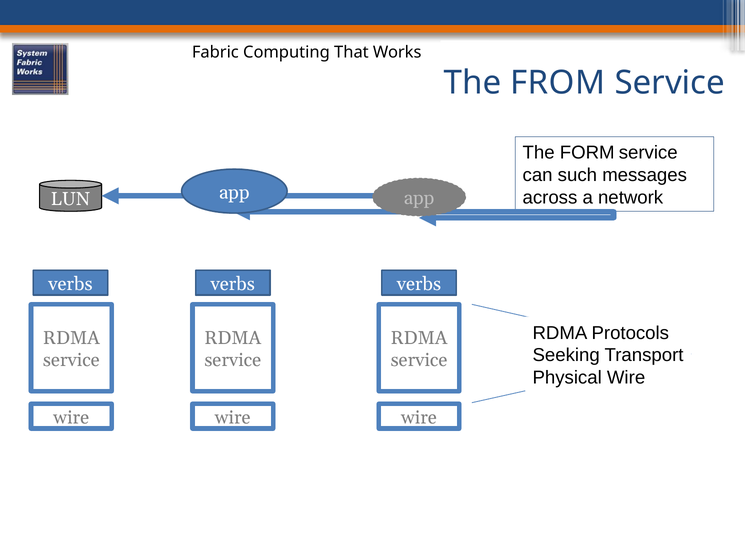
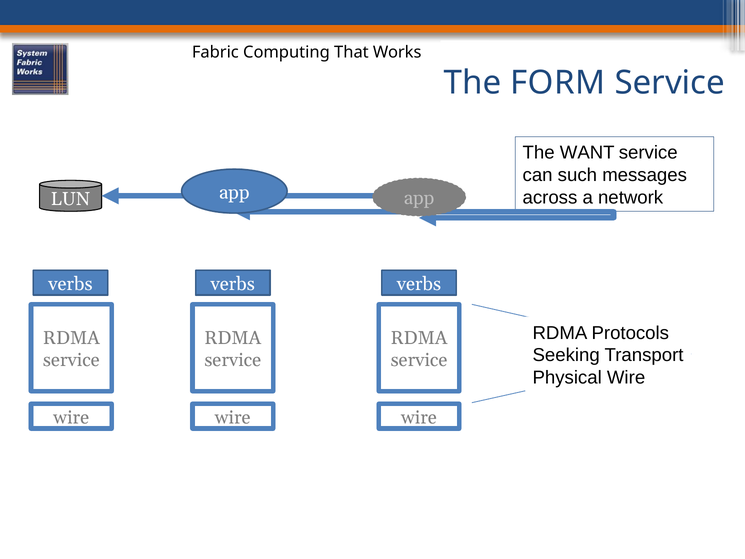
FROM: FROM -> FORM
FORM: FORM -> WANT
